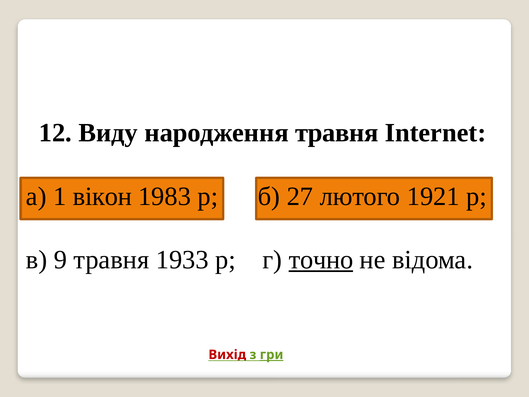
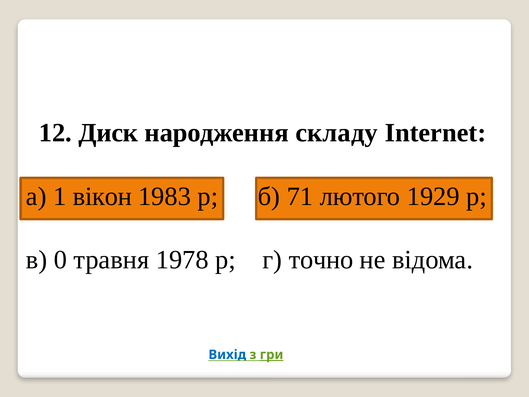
Виду: Виду -> Диск
народження травня: травня -> складу
27: 27 -> 71
1921: 1921 -> 1929
9: 9 -> 0
1933: 1933 -> 1978
точно underline: present -> none
Вихід colour: red -> blue
